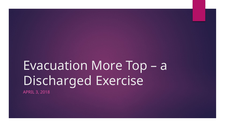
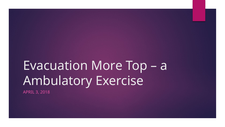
Discharged: Discharged -> Ambulatory
